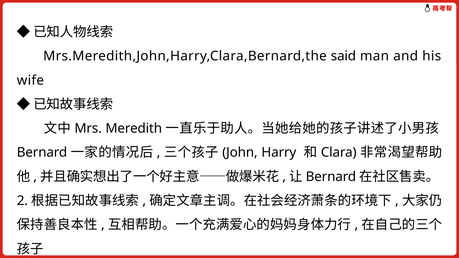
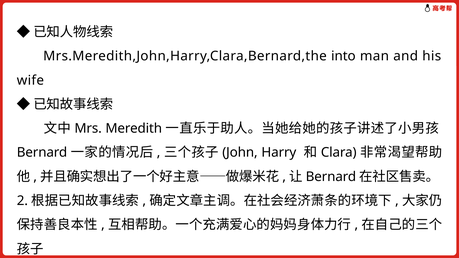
said: said -> into
